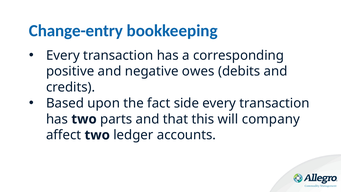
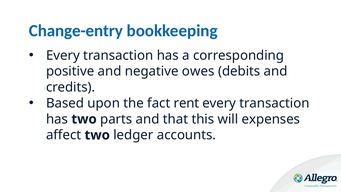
side: side -> rent
company: company -> expenses
